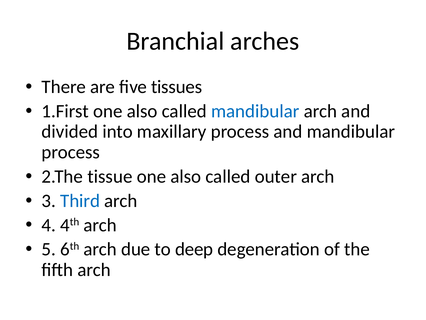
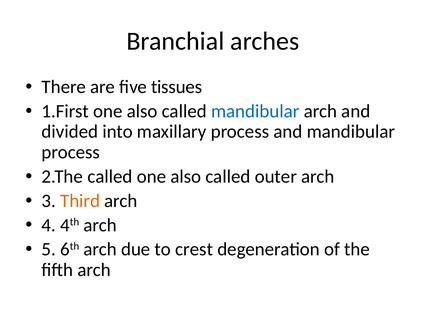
2.The tissue: tissue -> called
Third colour: blue -> orange
deep: deep -> crest
